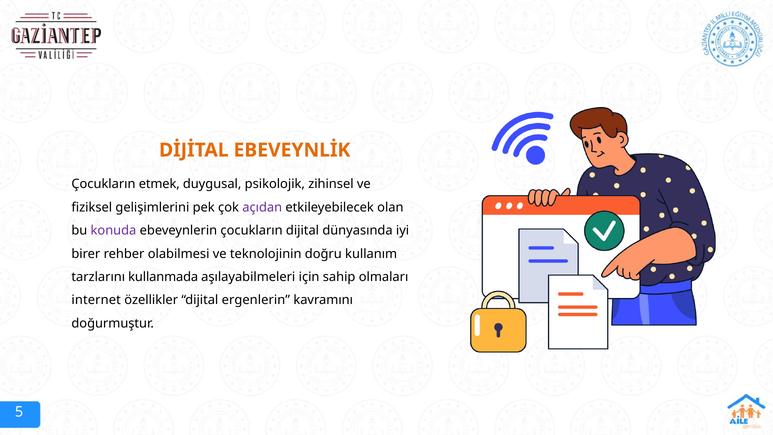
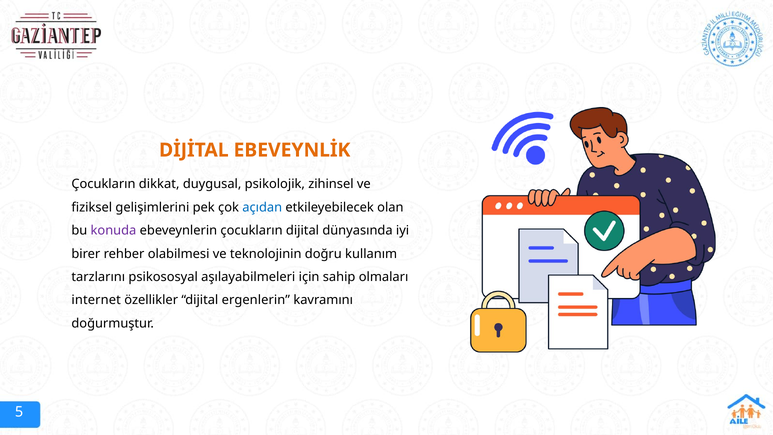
etmek: etmek -> dikkat
açıdan colour: purple -> blue
kullanmada: kullanmada -> psikososyal
